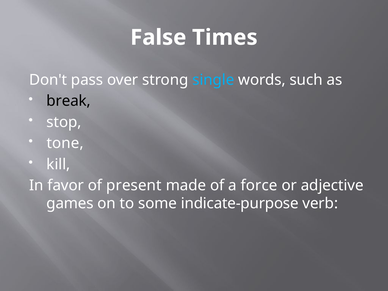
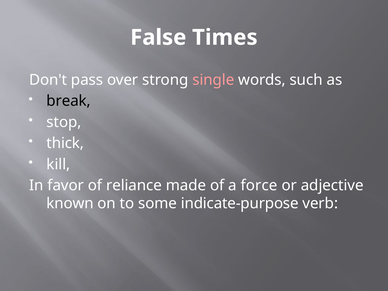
single colour: light blue -> pink
tone: tone -> thick
present: present -> reliance
games: games -> known
